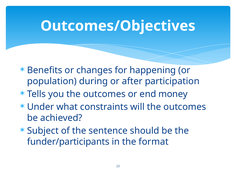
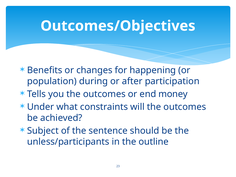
funder/participants: funder/participants -> unless/participants
format: format -> outline
